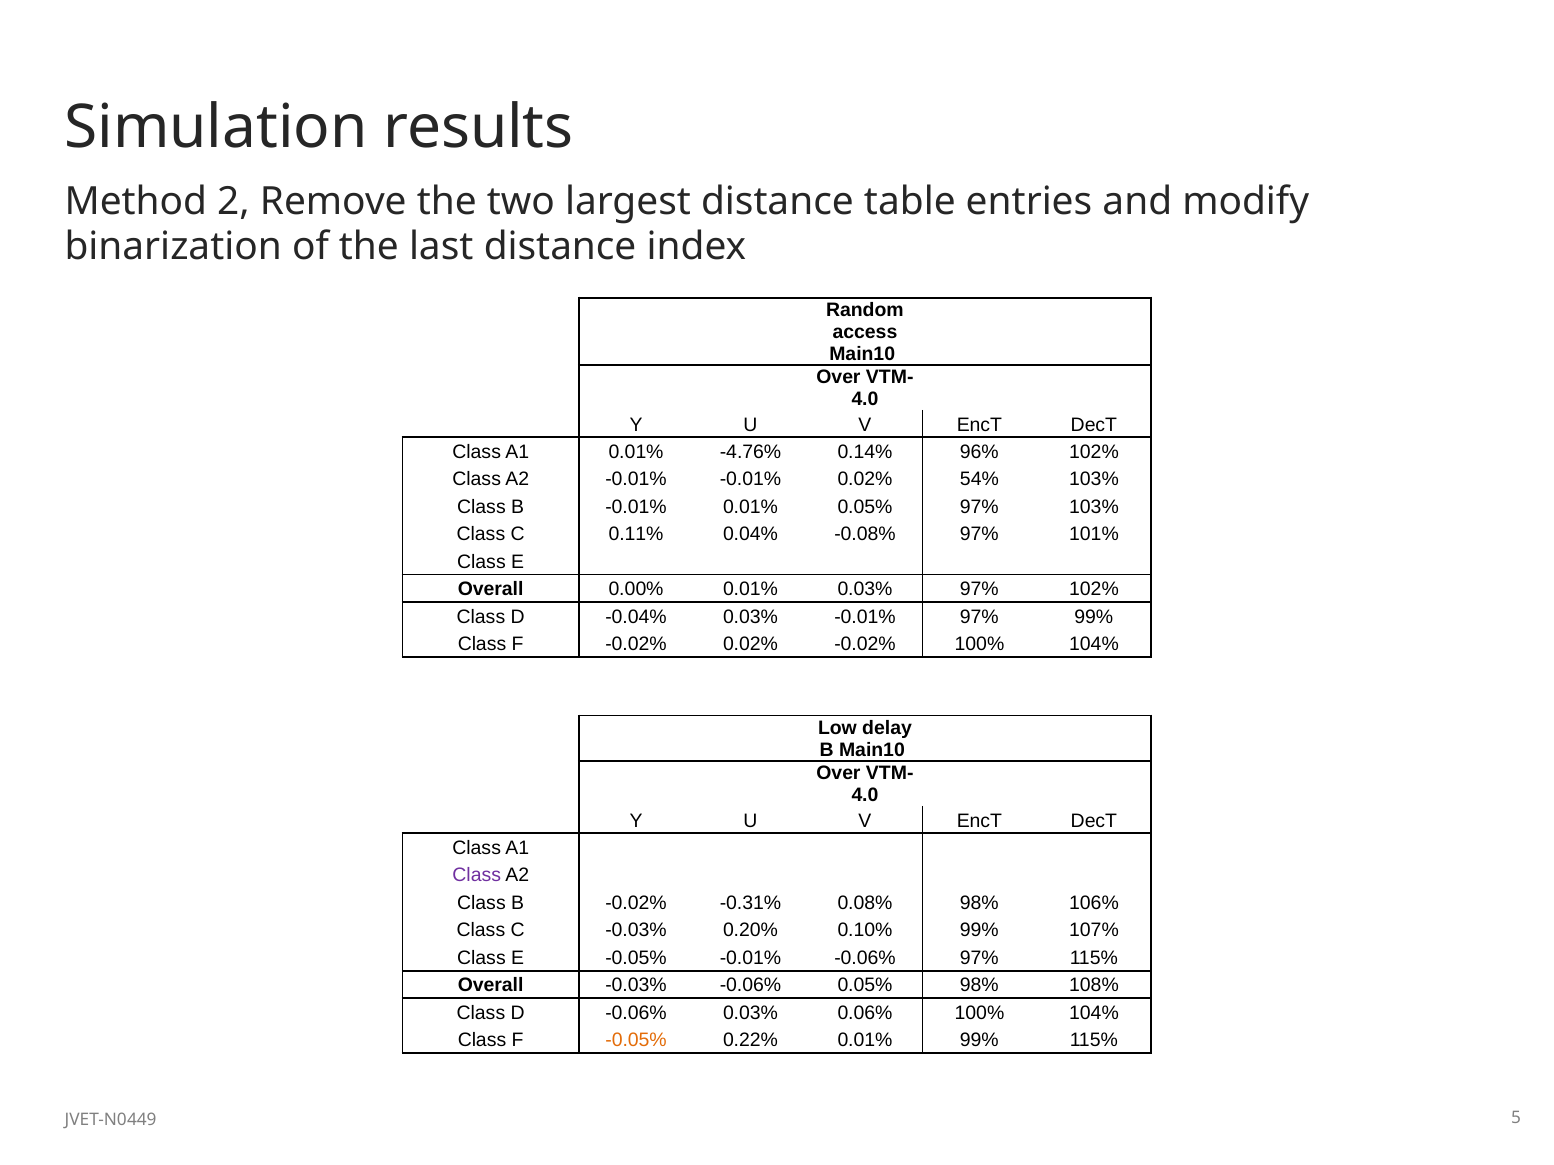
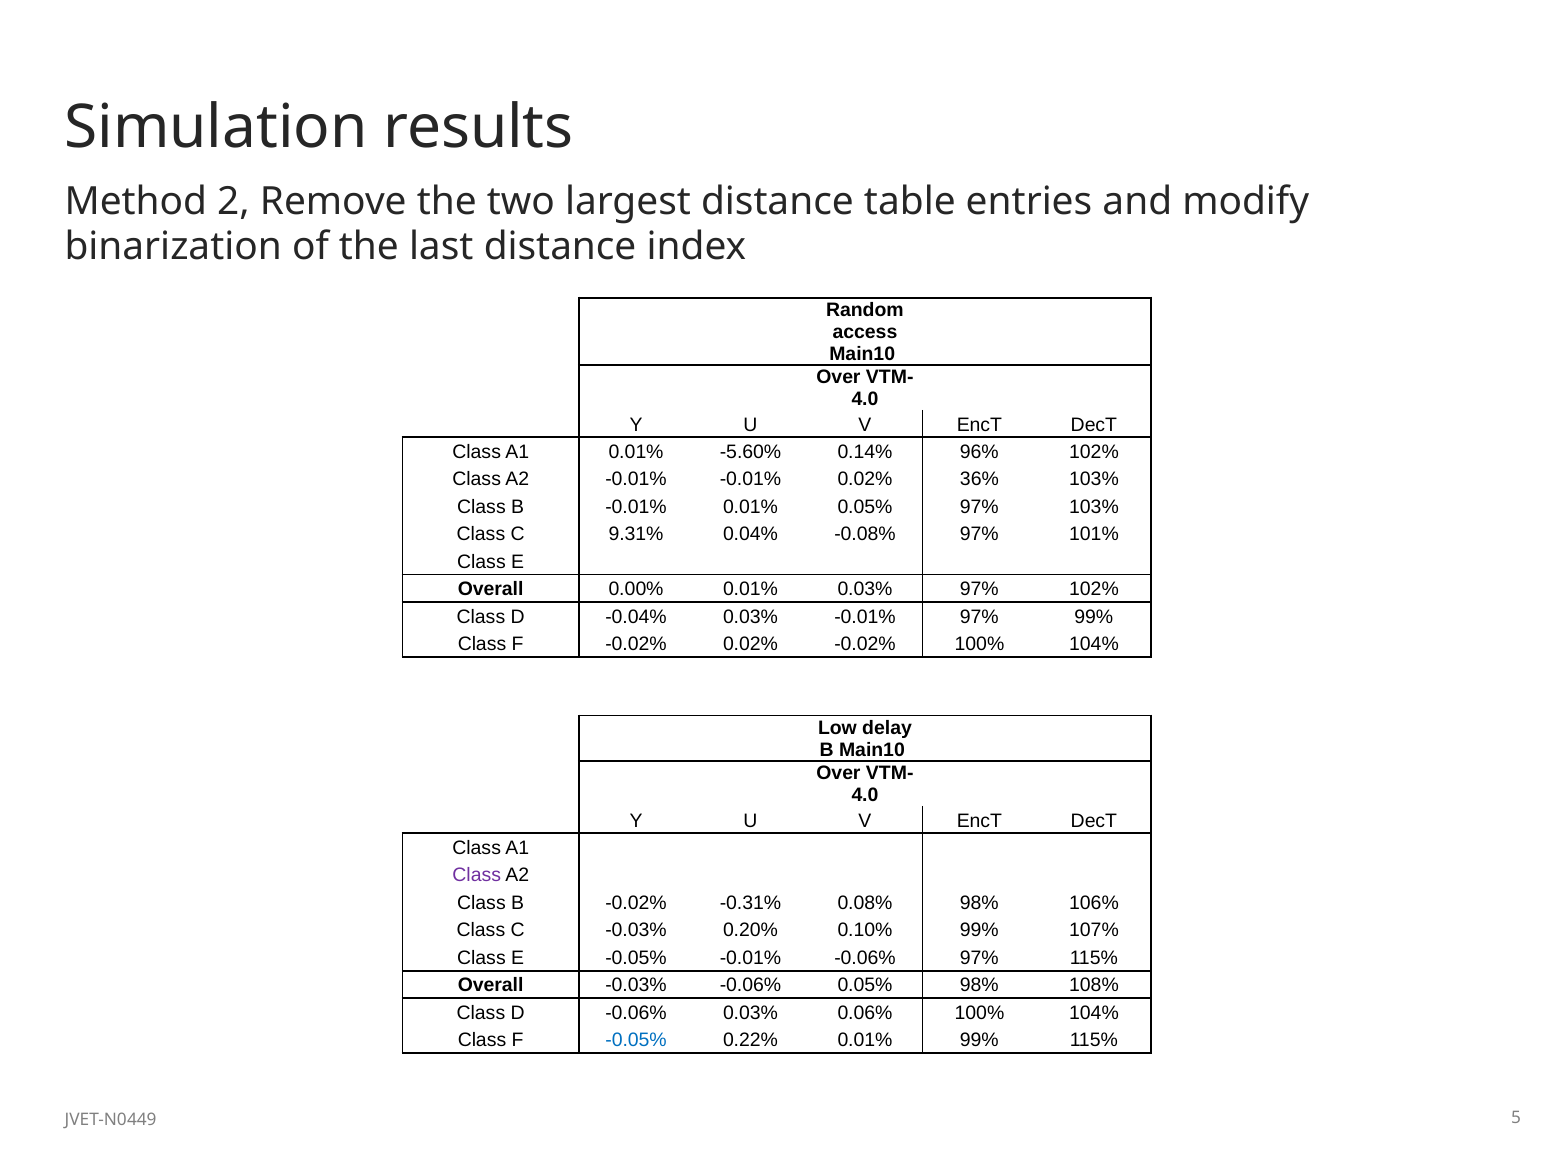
-4.76%: -4.76% -> -5.60%
54%: 54% -> 36%
0.11%: 0.11% -> 9.31%
-0.05% at (636, 1041) colour: orange -> blue
